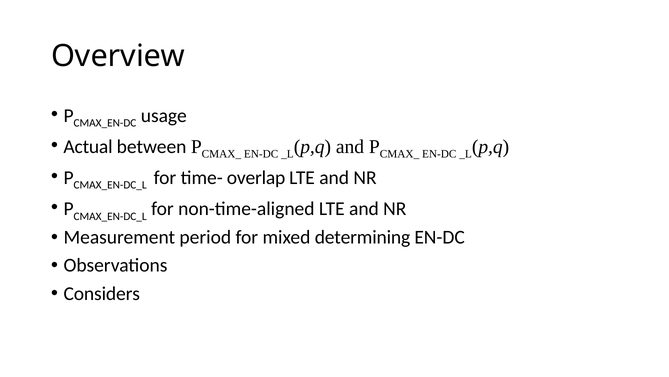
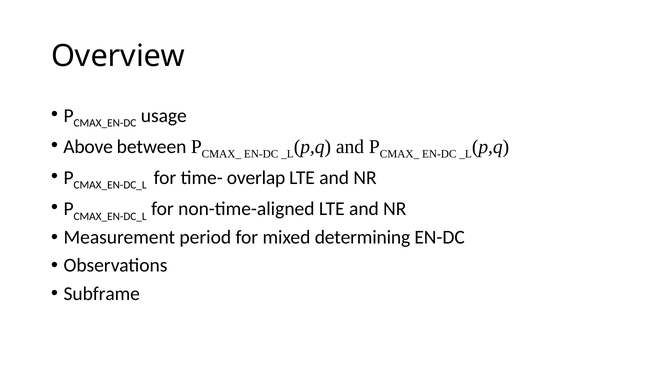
Actual: Actual -> Above
Considers: Considers -> Subframe
